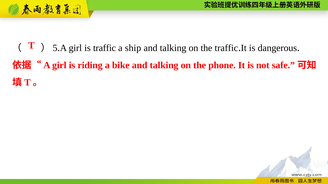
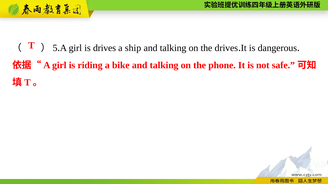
is traffic: traffic -> drives
the traffic: traffic -> drives
